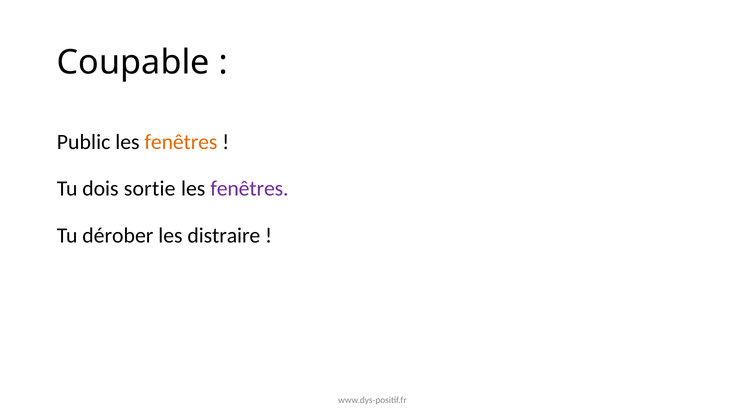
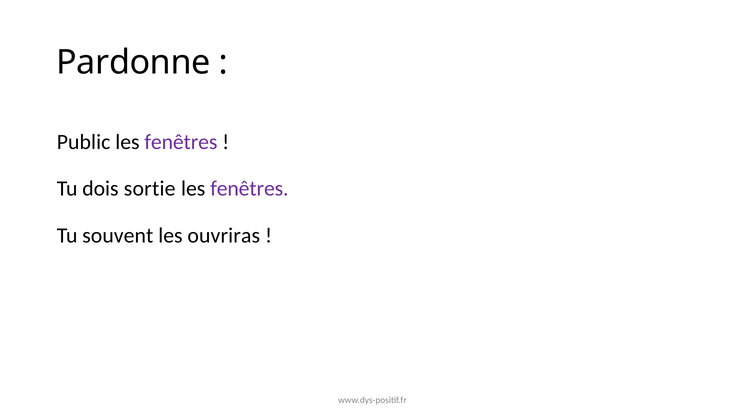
Coupable: Coupable -> Pardonne
fenêtres at (181, 142) colour: orange -> purple
dérober: dérober -> souvent
distraire: distraire -> ouvriras
